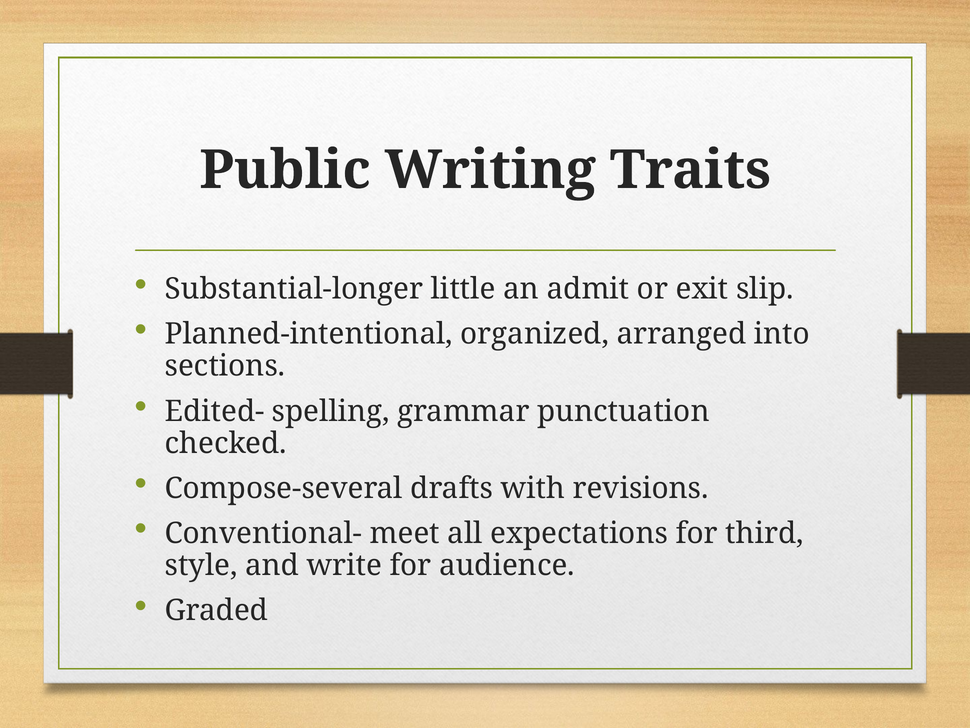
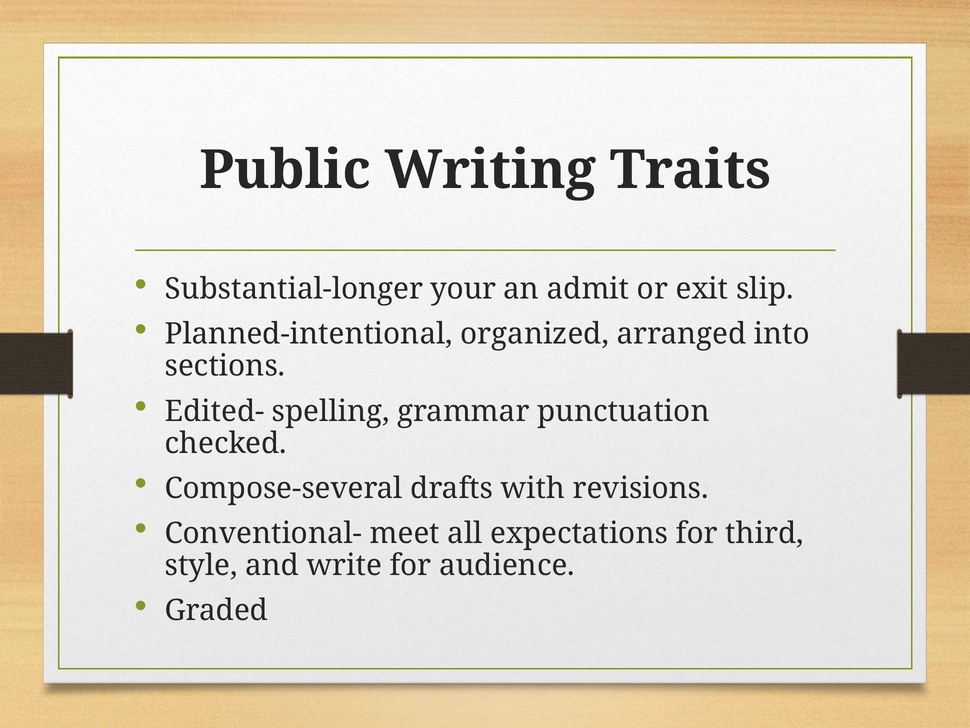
little: little -> your
